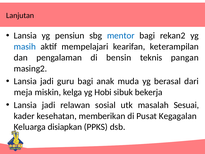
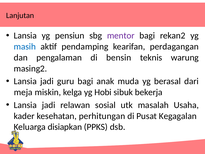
mentor colour: blue -> purple
mempelajari: mempelajari -> pendamping
keterampilan: keterampilan -> perdagangan
pangan: pangan -> warung
Sesuai: Sesuai -> Usaha
memberikan: memberikan -> perhitungan
